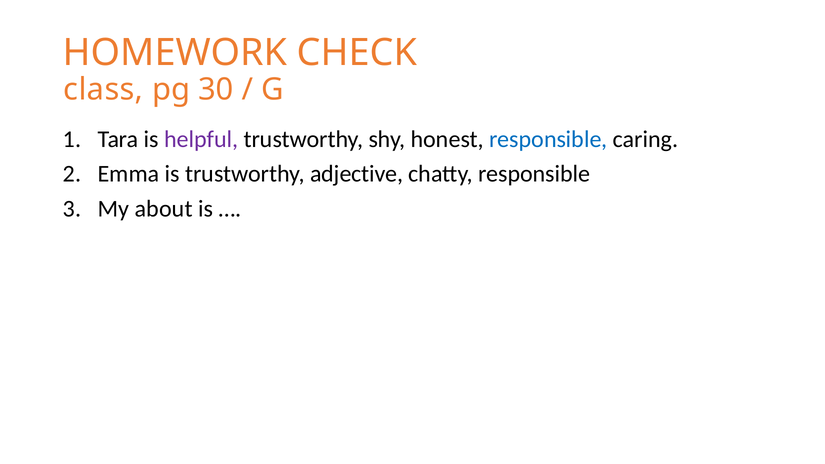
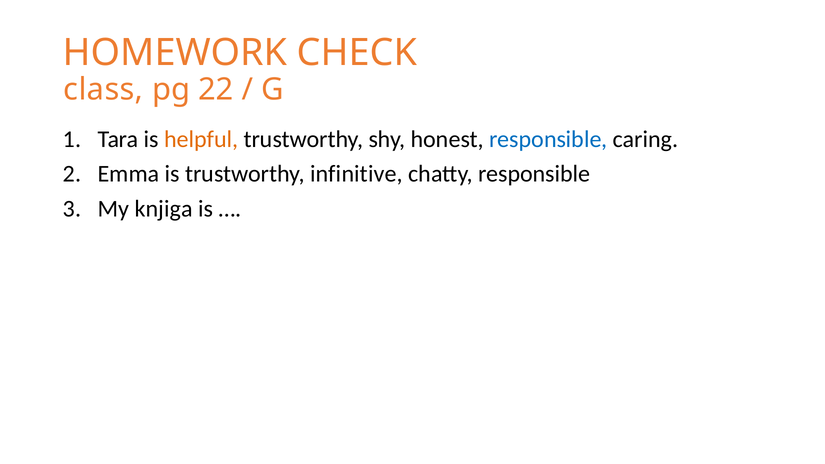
30: 30 -> 22
helpful colour: purple -> orange
adjective: adjective -> infinitive
about: about -> knjiga
